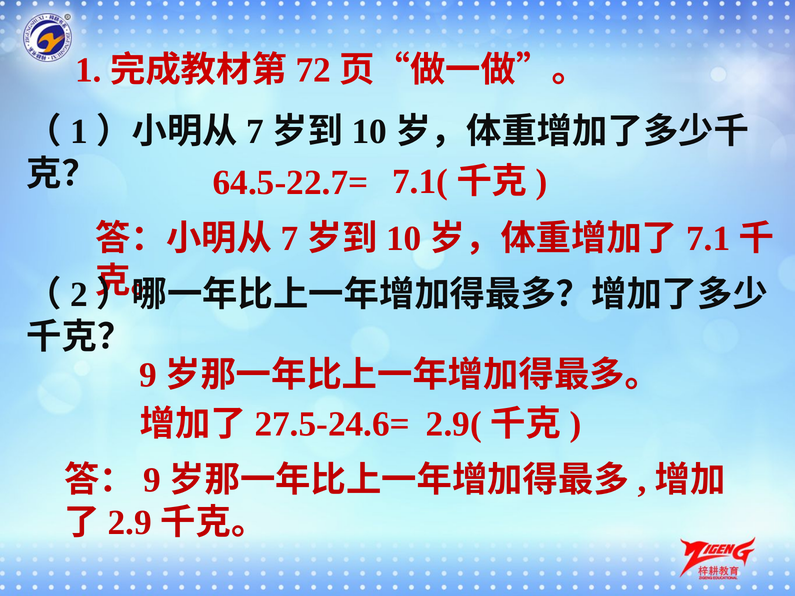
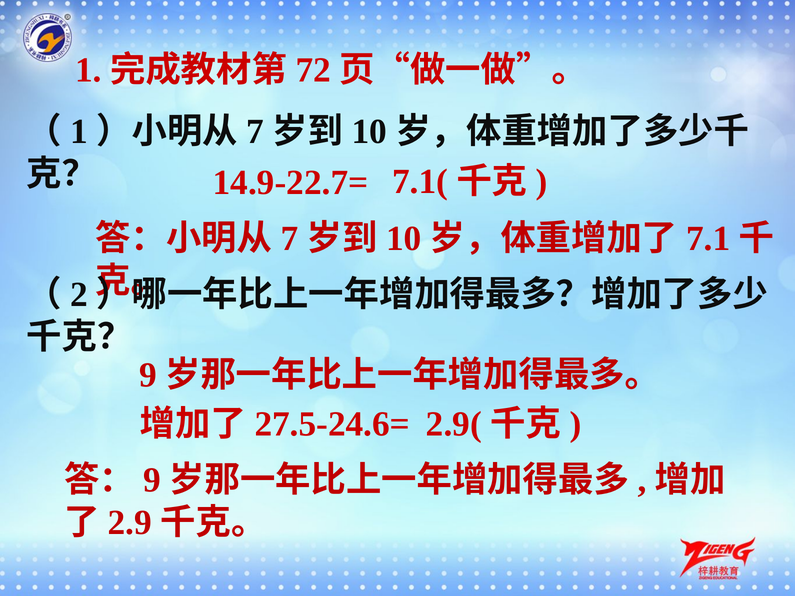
64.5-22.7=: 64.5-22.7= -> 14.9-22.7=
